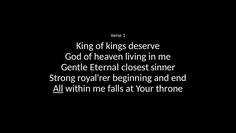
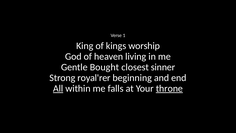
deserve: deserve -> worship
Eternal: Eternal -> Bought
throne underline: none -> present
